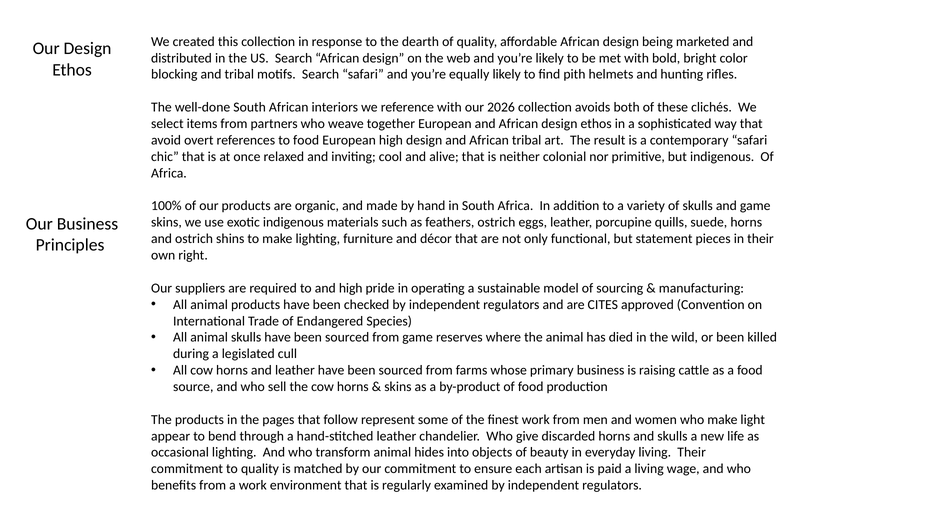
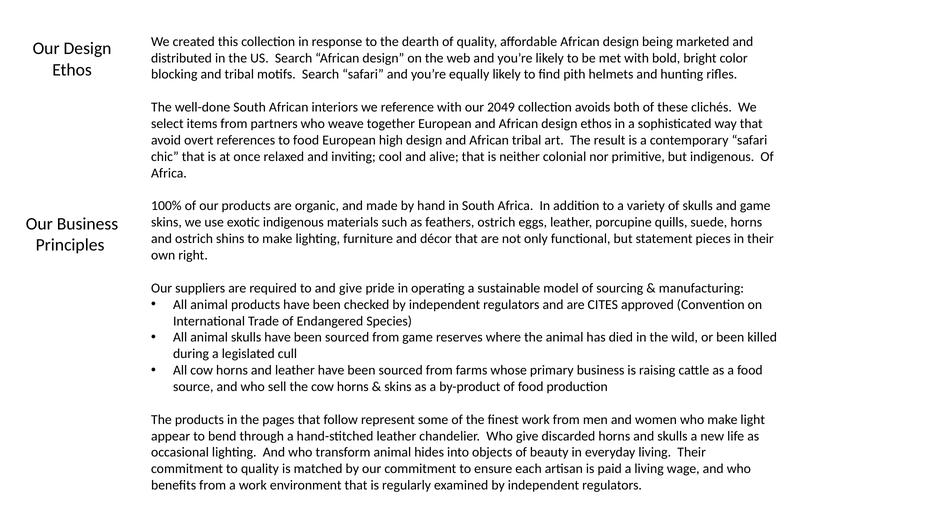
2026: 2026 -> 2049
and high: high -> give
